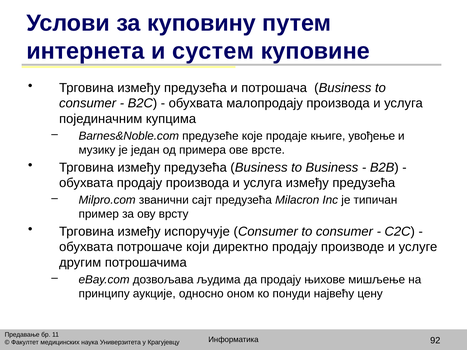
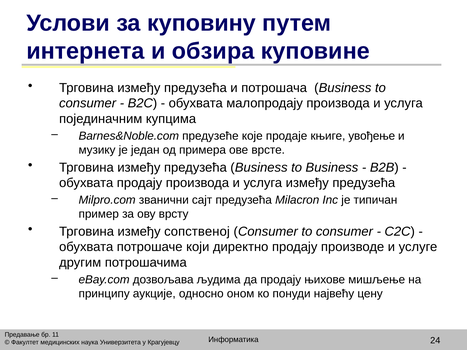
сyстем: сyстем -> обзира
испоручује: испоручује -> сопственој
92: 92 -> 24
